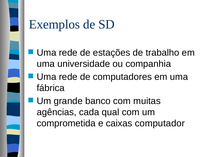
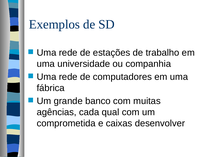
computador: computador -> desenvolver
